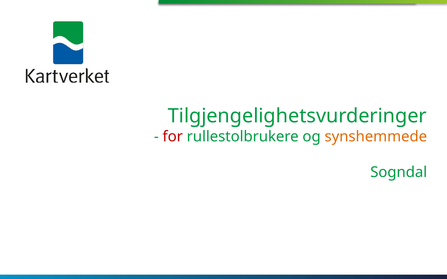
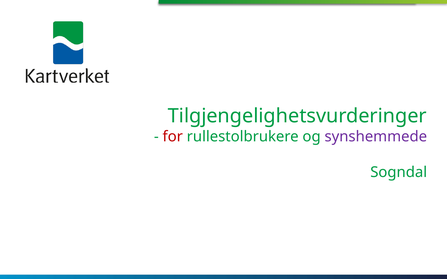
synshemmede colour: orange -> purple
